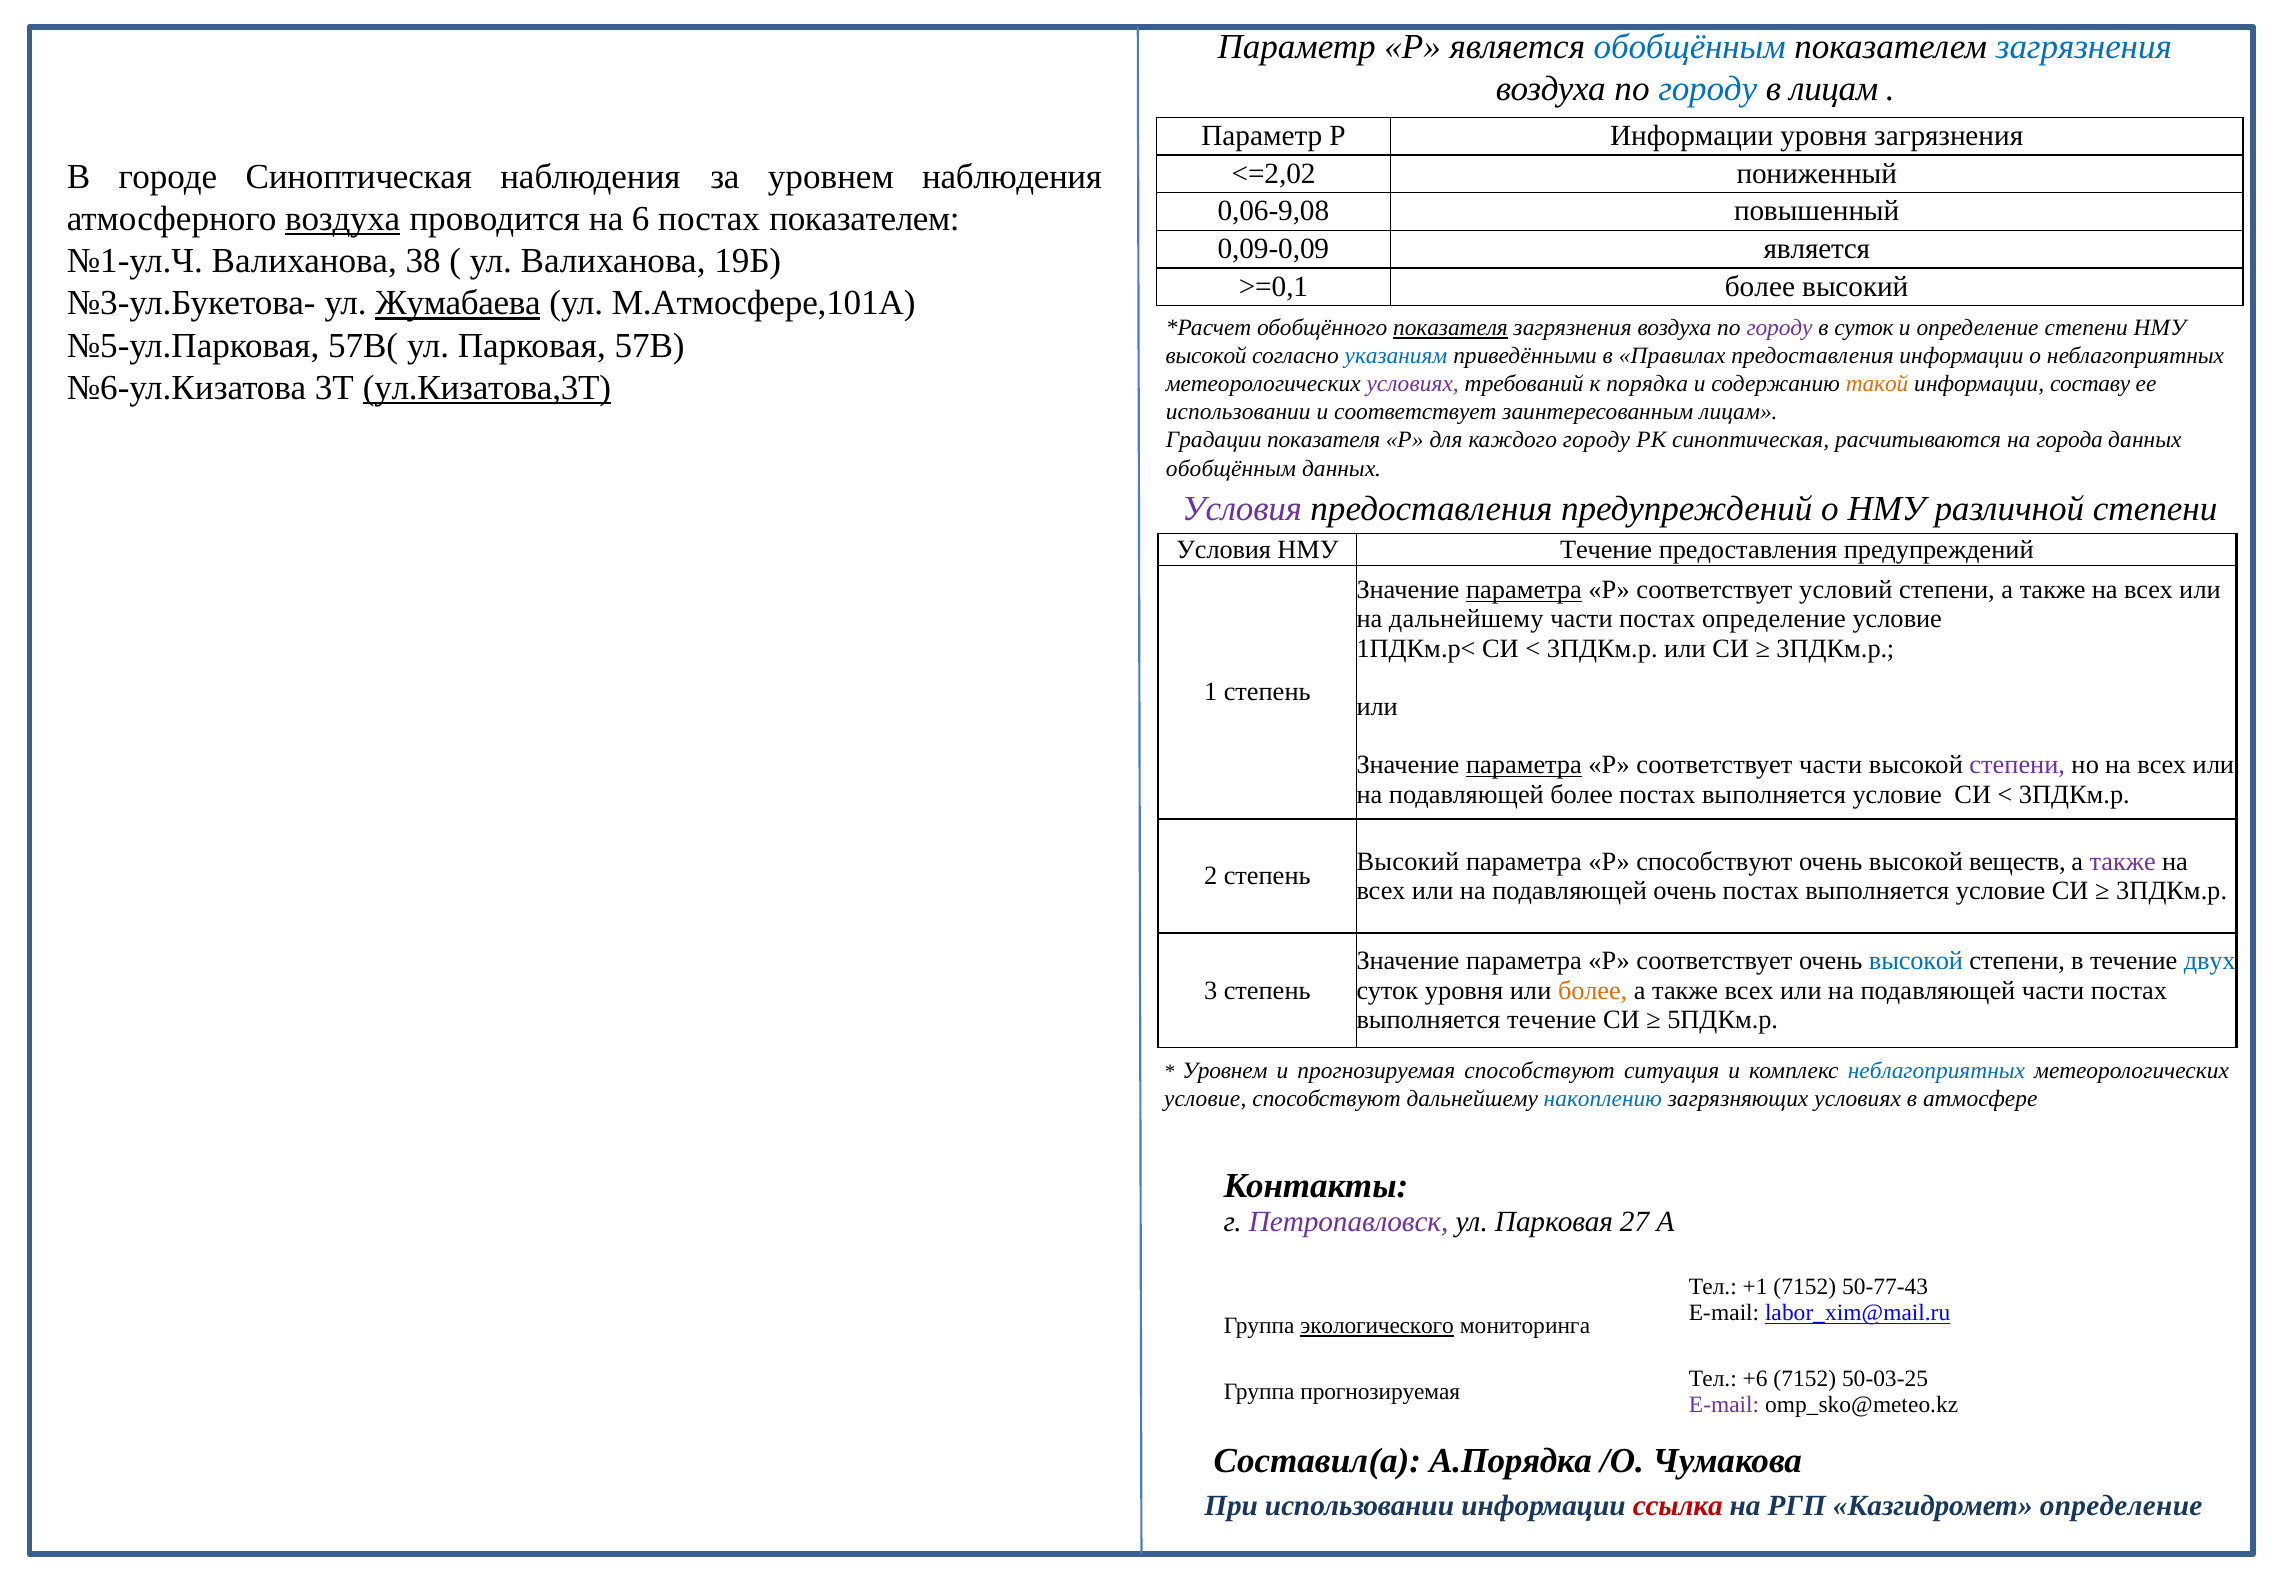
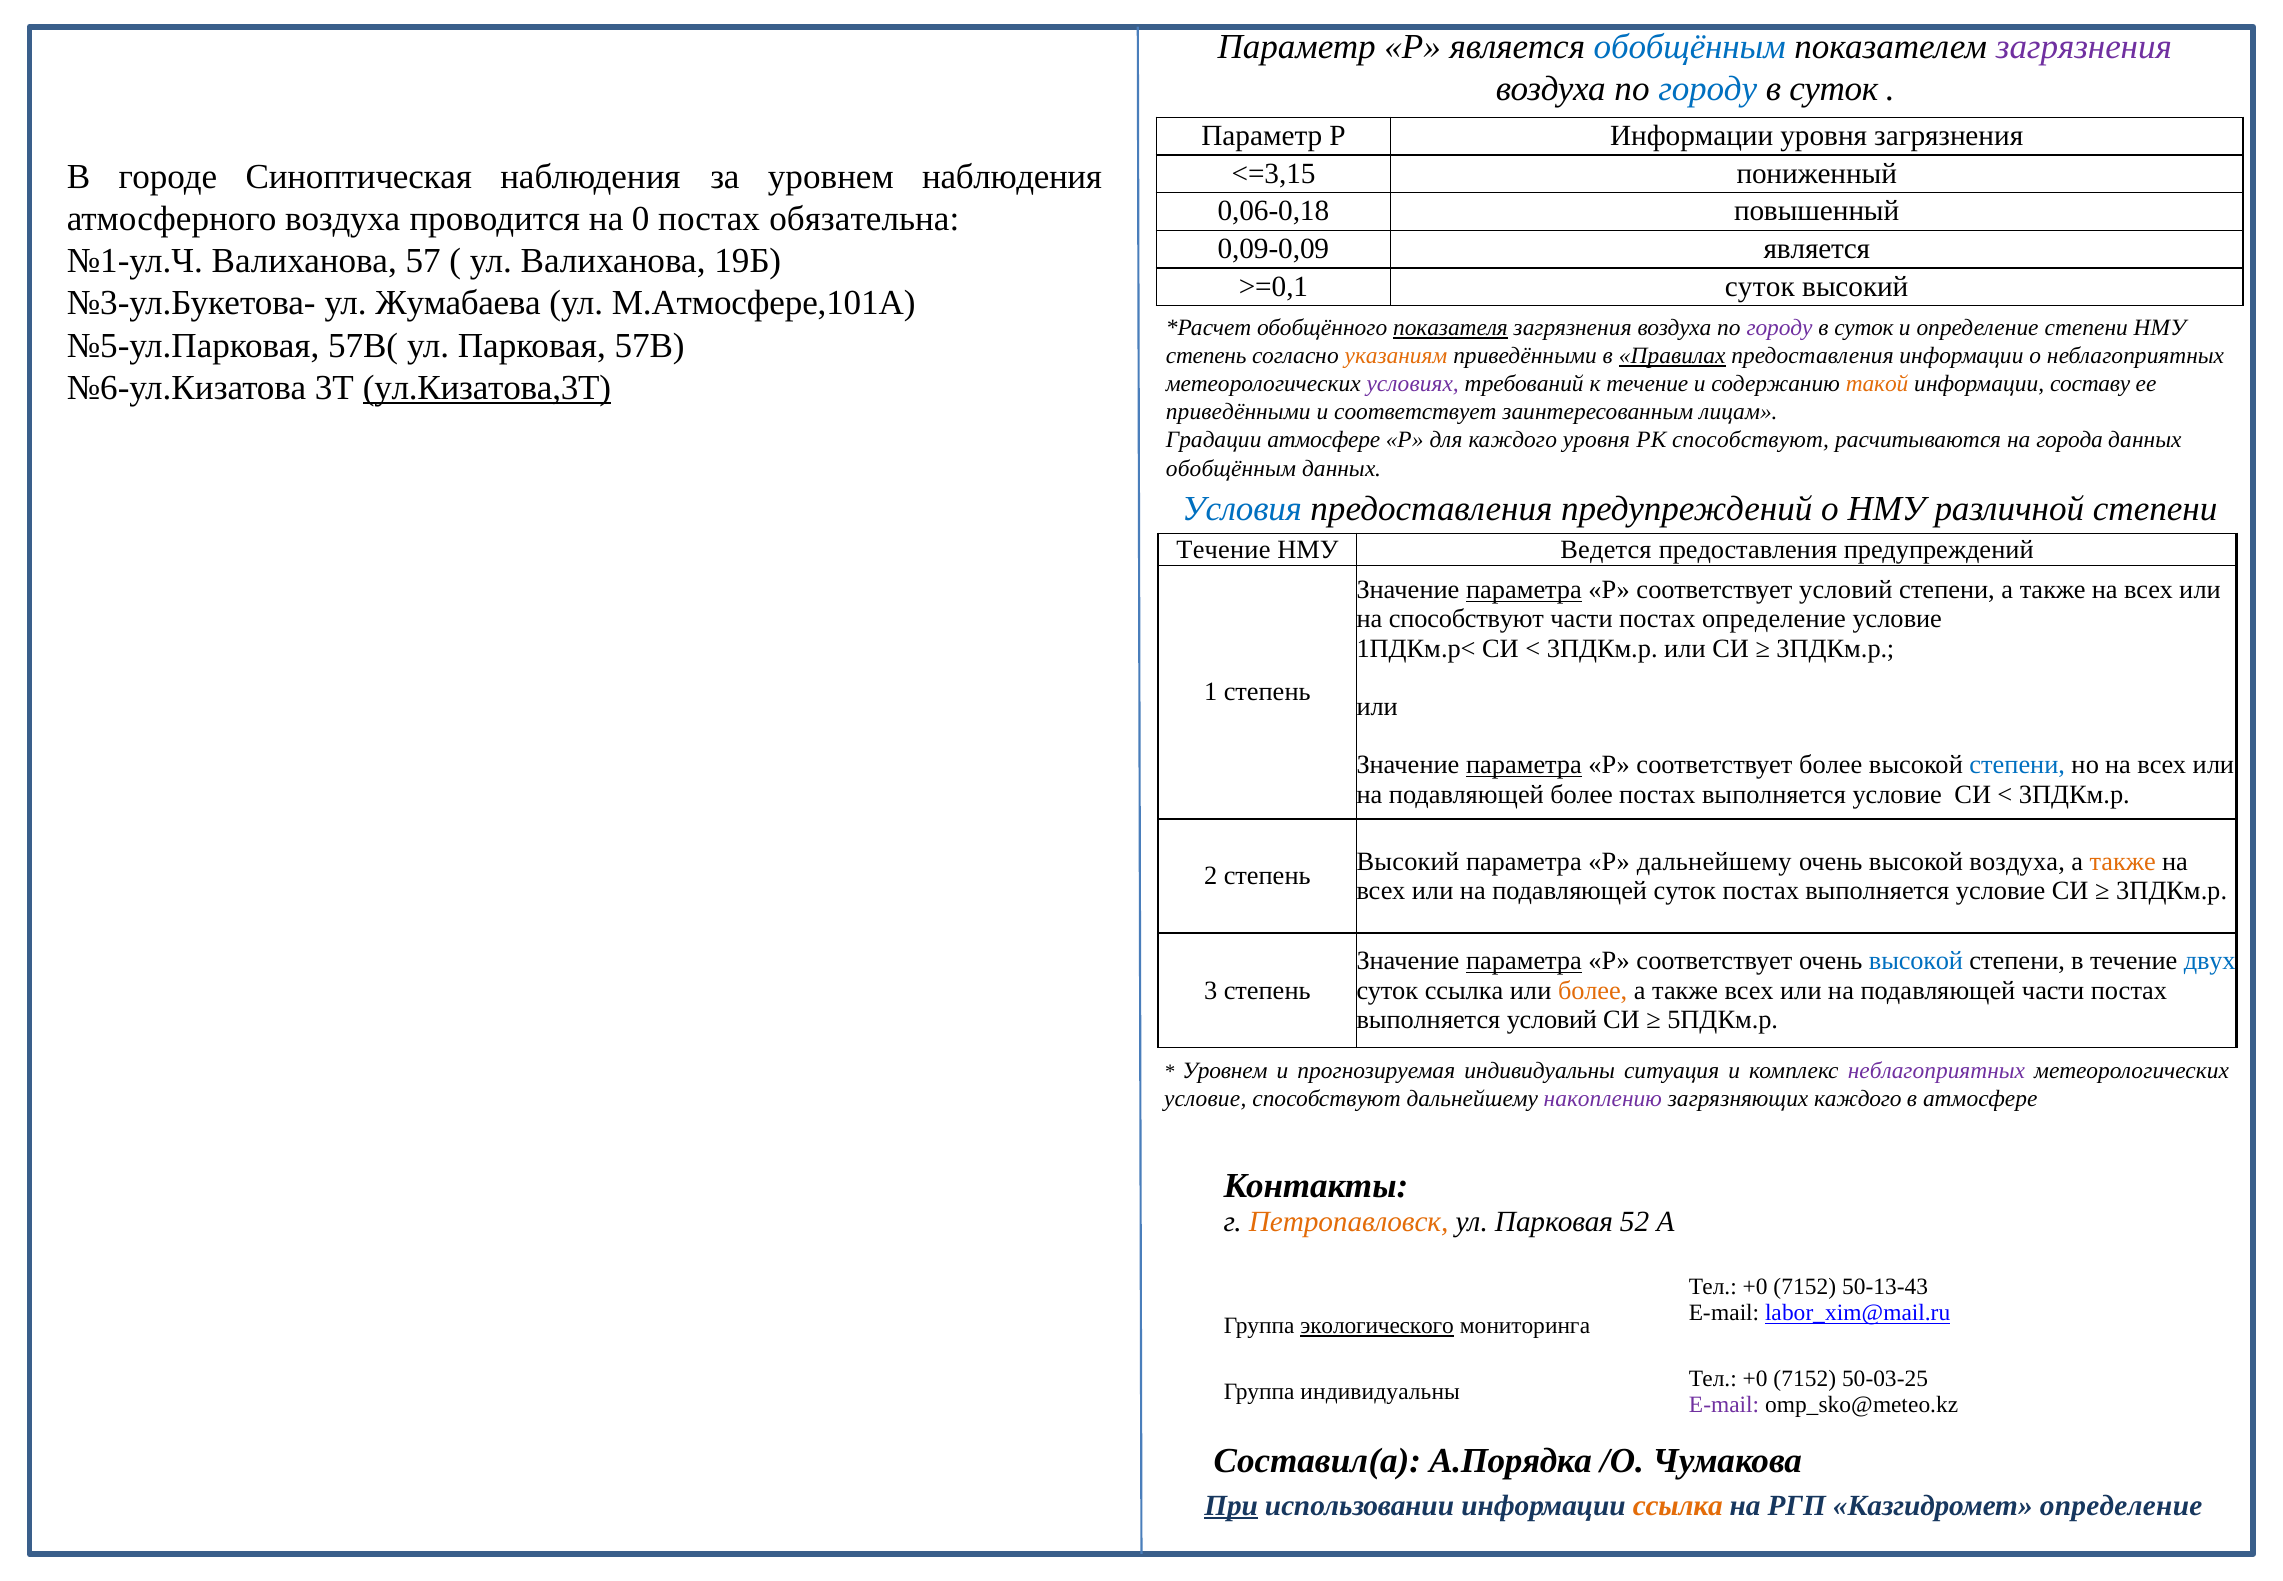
загрязнения at (2084, 47) colour: blue -> purple
лицам at (1834, 89): лицам -> суток
<=2,02: <=2,02 -> <=3,15
0,06-9,08: 0,06-9,08 -> 0,06-0,18
воздуха at (343, 219) underline: present -> none
6: 6 -> 0
постах показателем: показателем -> обязательна
38: 38 -> 57
>=0,1 более: более -> суток
Жумабаева underline: present -> none
высокой at (1206, 356): высокой -> степень
указаниям colour: blue -> orange
Правилах underline: none -> present
к порядка: порядка -> течение
использовании at (1238, 412): использовании -> приведёнными
Градации показателя: показателя -> атмосфере
каждого городу: городу -> уровня
РК синоптическая: синоптическая -> способствуют
Условия at (1242, 509) colour: purple -> blue
Условия at (1224, 549): Условия -> Течение
НМУ Течение: Течение -> Ведется
на дальнейшему: дальнейшему -> способствуют
соответствует части: части -> более
степени at (2017, 765) colour: purple -> blue
Р способствуют: способствуют -> дальнейшему
высокой веществ: веществ -> воздуха
также at (2123, 861) colour: purple -> orange
подавляющей очень: очень -> суток
параметра at (1524, 961) underline: none -> present
суток уровня: уровня -> ссылка
выполняется течение: течение -> условий
прогнозируемая способствуют: способствуют -> индивидуальны
неблагоприятных at (1936, 1070) colour: blue -> purple
накоплению colour: blue -> purple
загрязняющих условиях: условиях -> каждого
Петропавловск colour: purple -> orange
27: 27 -> 52
+1 at (1755, 1287): +1 -> +0
50-77-43: 50-77-43 -> 50-13-43
+6 at (1755, 1378): +6 -> +0
Группа прогнозируемая: прогнозируемая -> индивидуальны
При underline: none -> present
ссылка at (1678, 1505) colour: red -> orange
